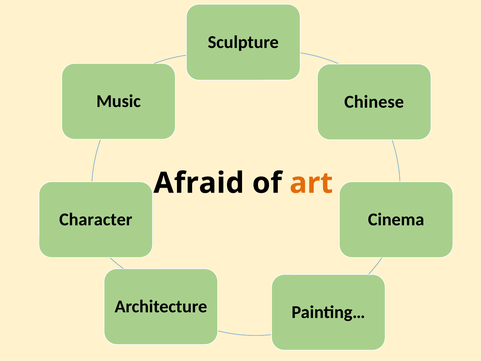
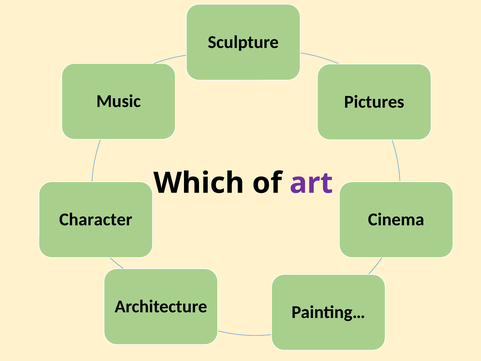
Chinese: Chinese -> Pictures
Afraid: Afraid -> Which
art colour: orange -> purple
